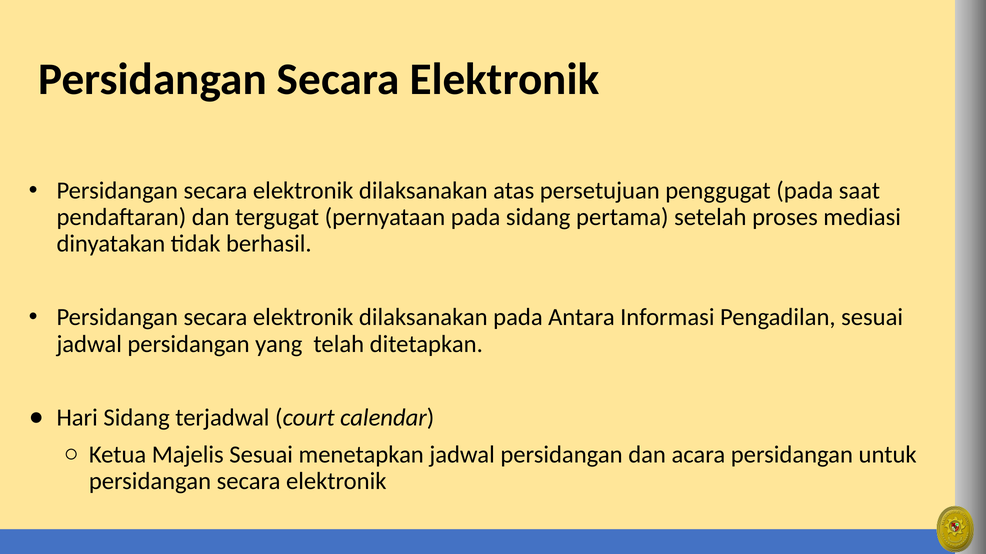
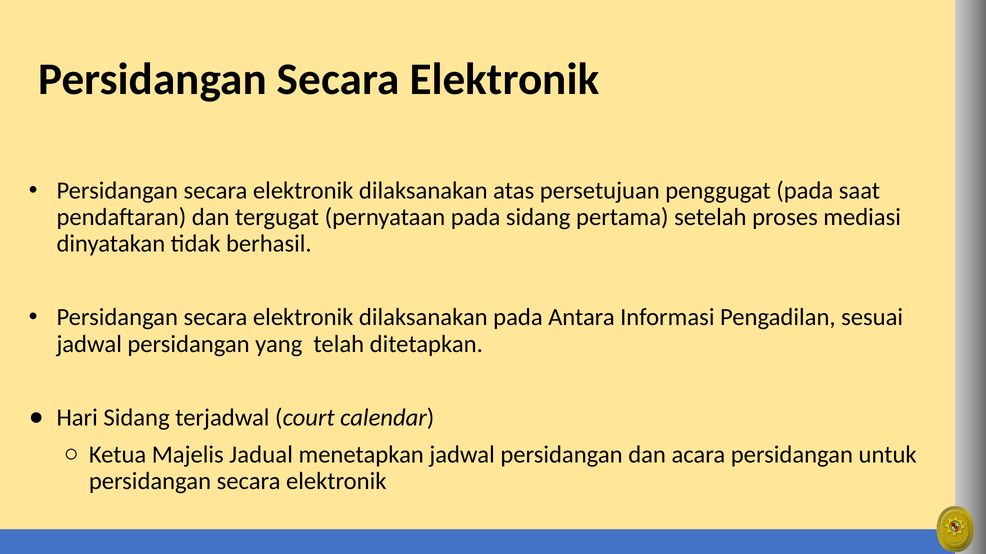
Majelis Sesuai: Sesuai -> Jadual
